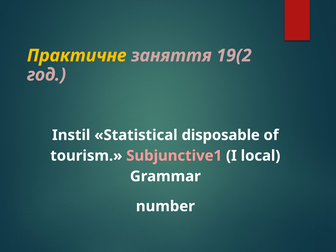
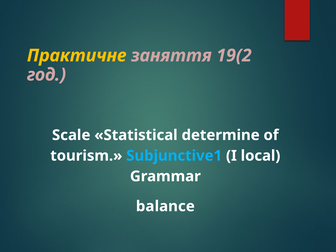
Instil: Instil -> Scale
disposable: disposable -> determine
Subjunctive1 colour: pink -> light blue
number: number -> balance
